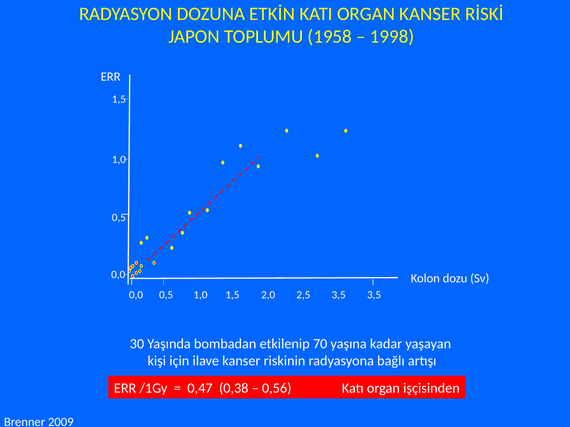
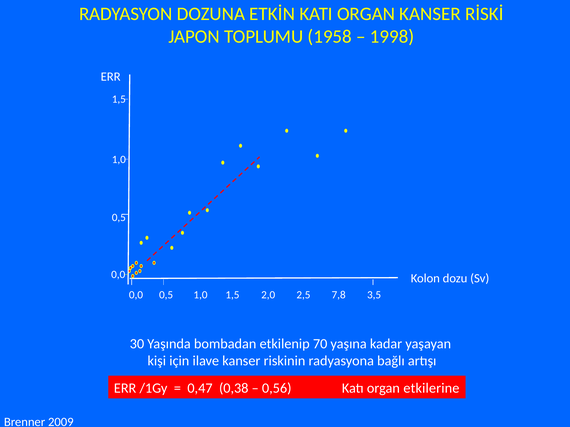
2,5 3,5: 3,5 -> 7,8
işçisinden: işçisinden -> etkilerine
